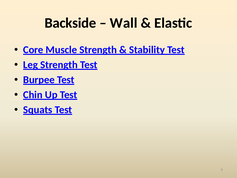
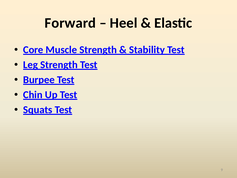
Backside: Backside -> Forward
Wall: Wall -> Heel
